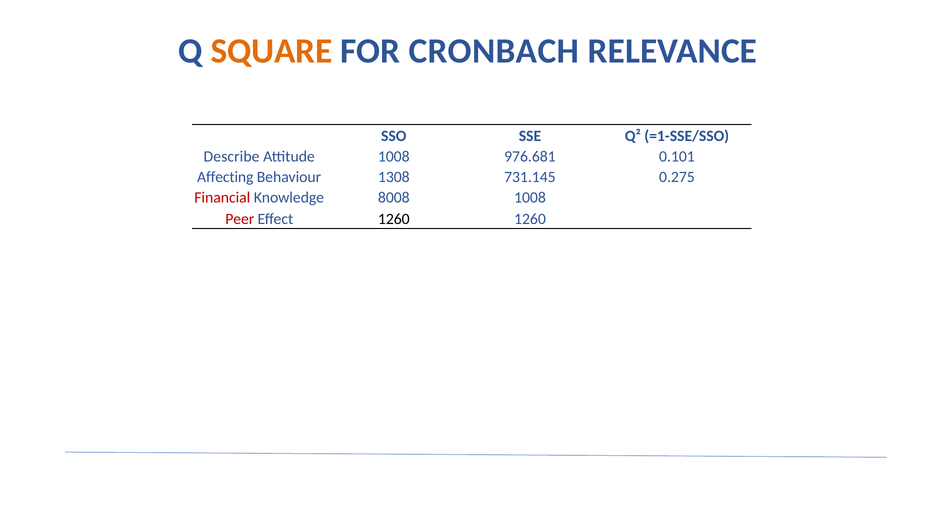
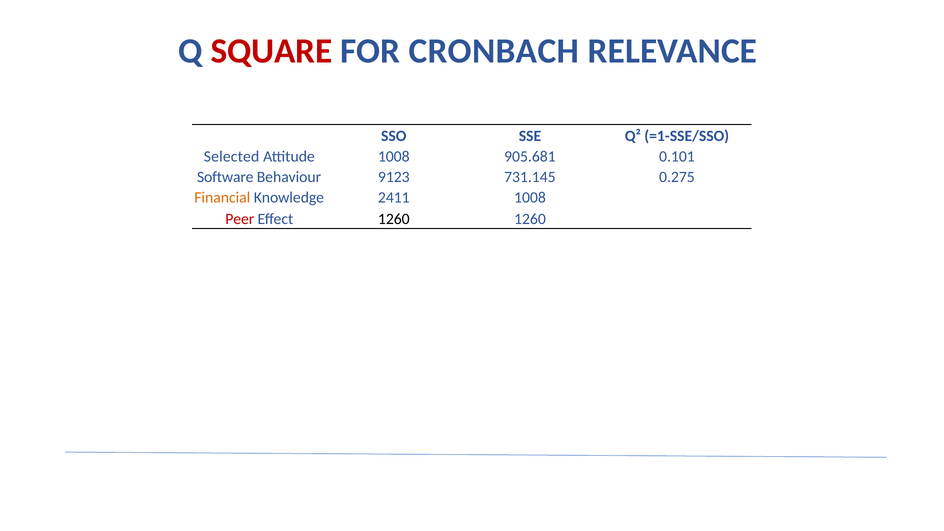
SQUARE colour: orange -> red
Describe: Describe -> Selected
976.681: 976.681 -> 905.681
Affecting: Affecting -> Software
1308: 1308 -> 9123
Financial colour: red -> orange
8008: 8008 -> 2411
